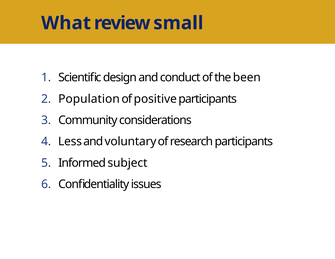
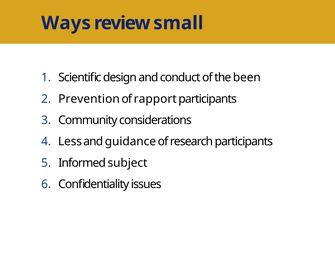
What: What -> Ways
Population: Population -> Prevention
positive: positive -> rapport
voluntary: voluntary -> guidance
